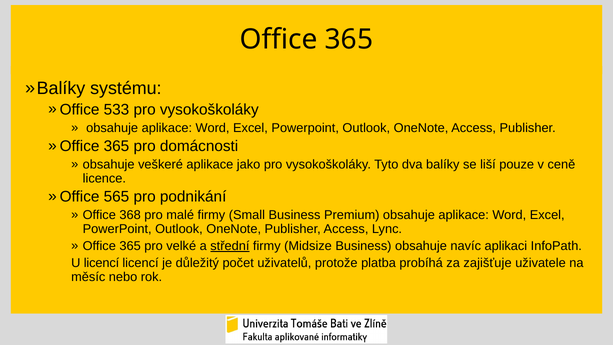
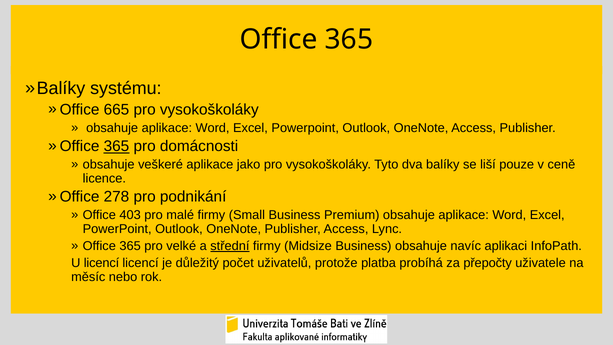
533: 533 -> 665
365 at (116, 146) underline: none -> present
565: 565 -> 278
368: 368 -> 403
zajišťuje: zajišťuje -> přepočty
